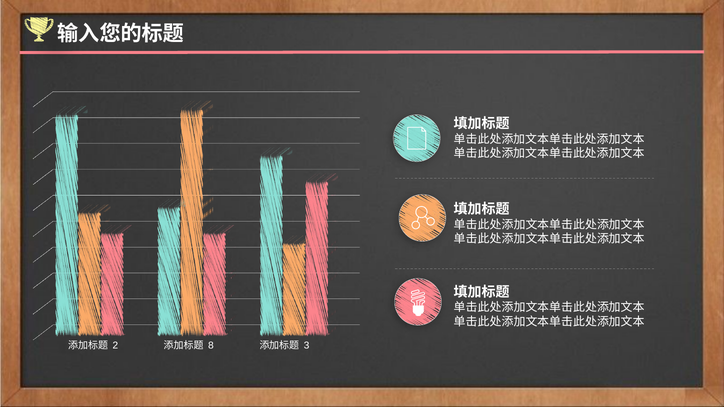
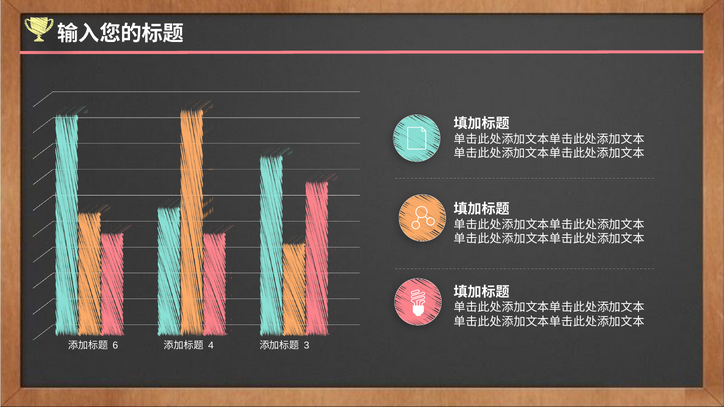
2: 2 -> 6
8: 8 -> 4
